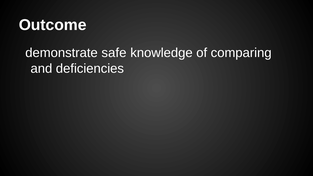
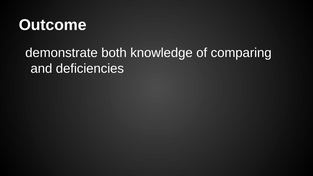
safe: safe -> both
